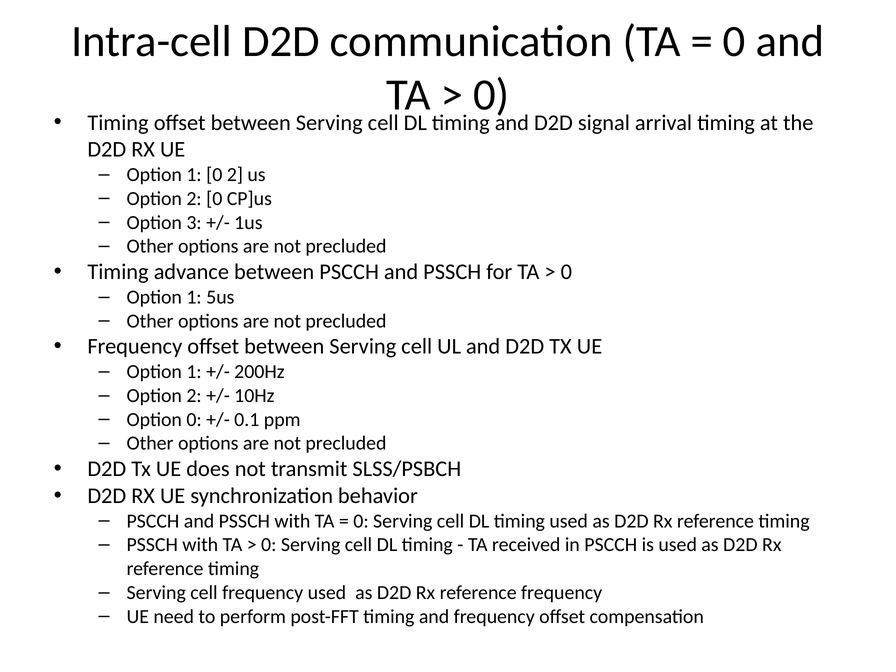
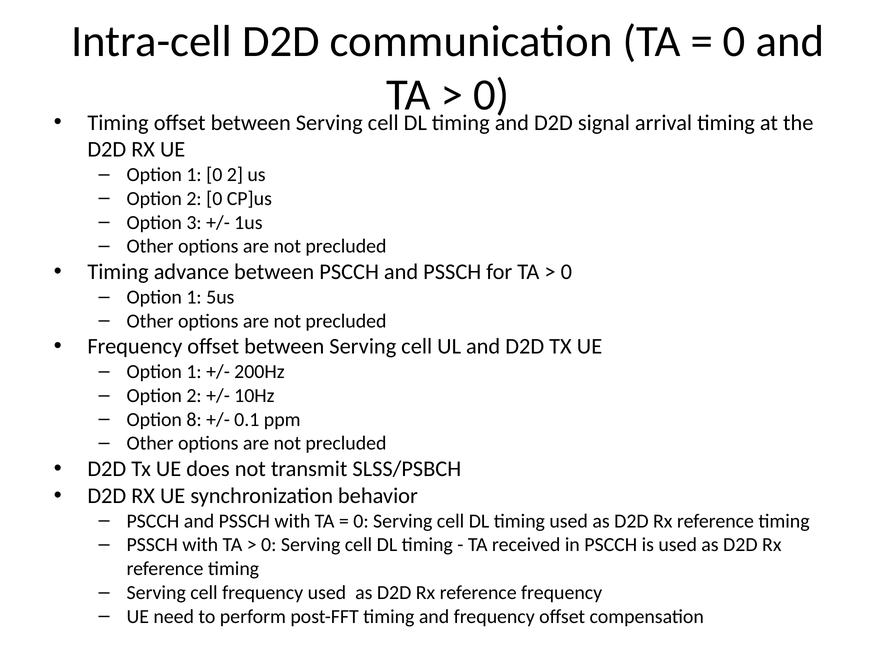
Option 0: 0 -> 8
